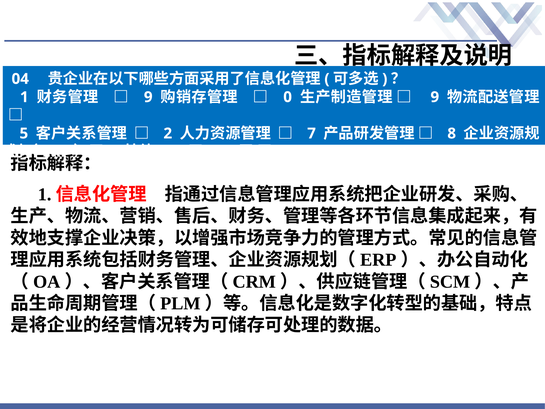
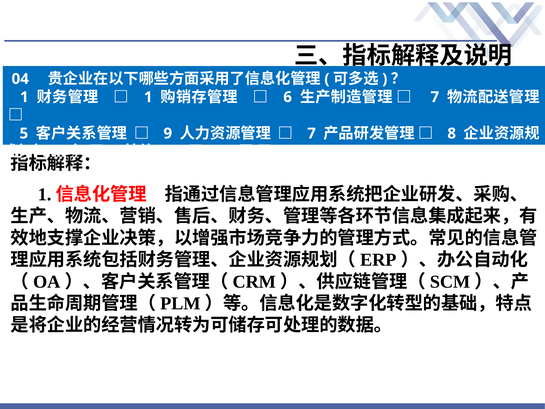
9 at (148, 97): 9 -> 1
0: 0 -> 6
9 at (435, 97): 9 -> 7
2 at (168, 133): 2 -> 9
